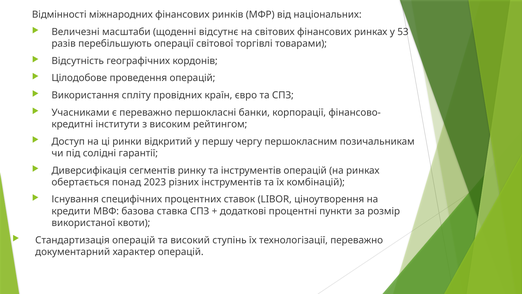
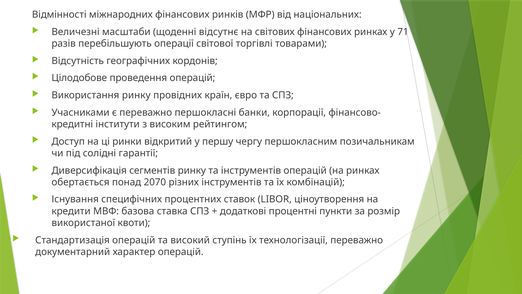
53: 53 -> 71
Використання спліту: спліту -> ринку
2023: 2023 -> 2070
